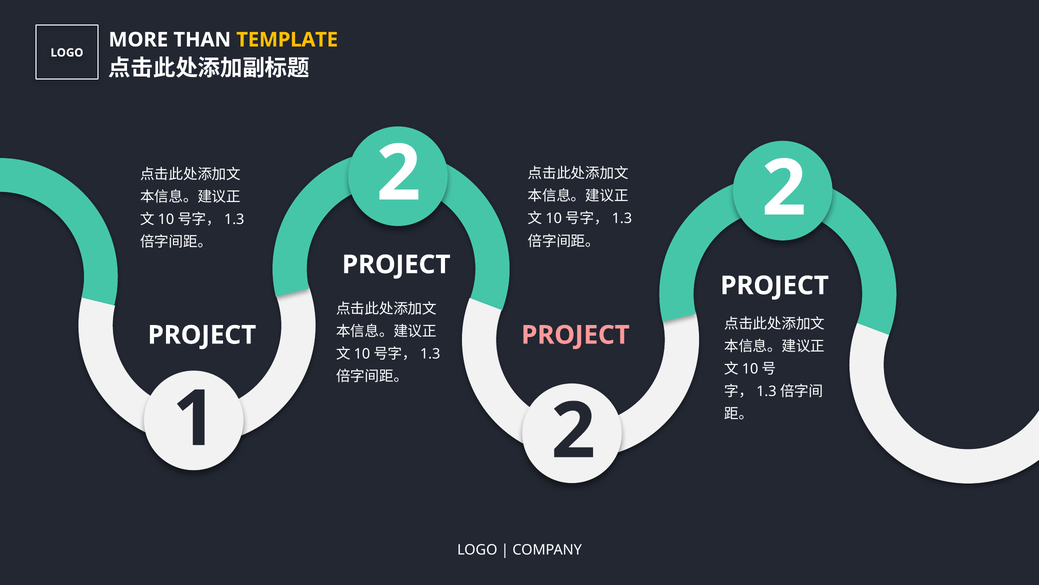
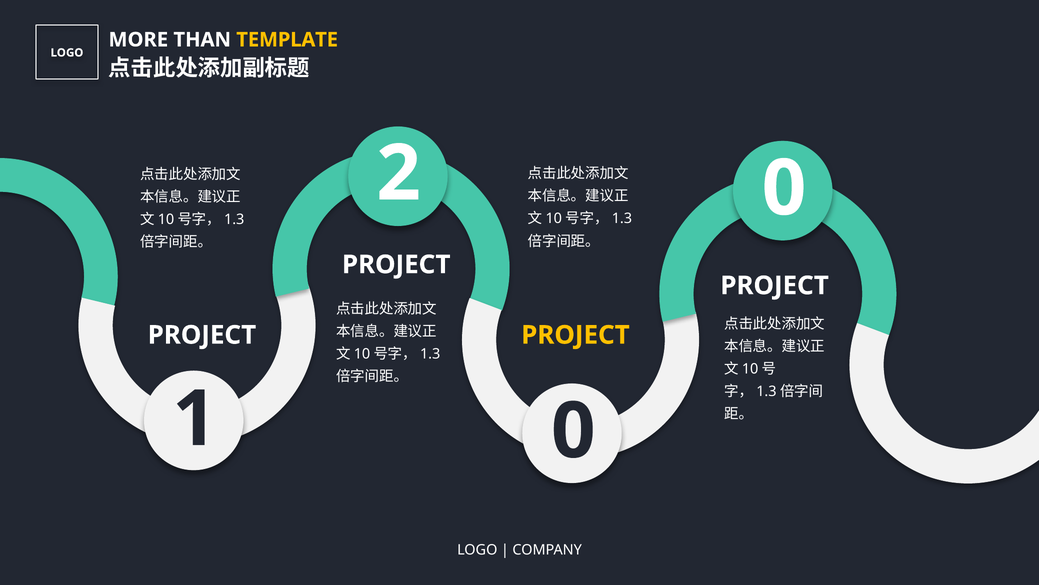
2 at (784, 189): 2 -> 0
PROJECT at (575, 335) colour: pink -> yellow
1 2: 2 -> 0
